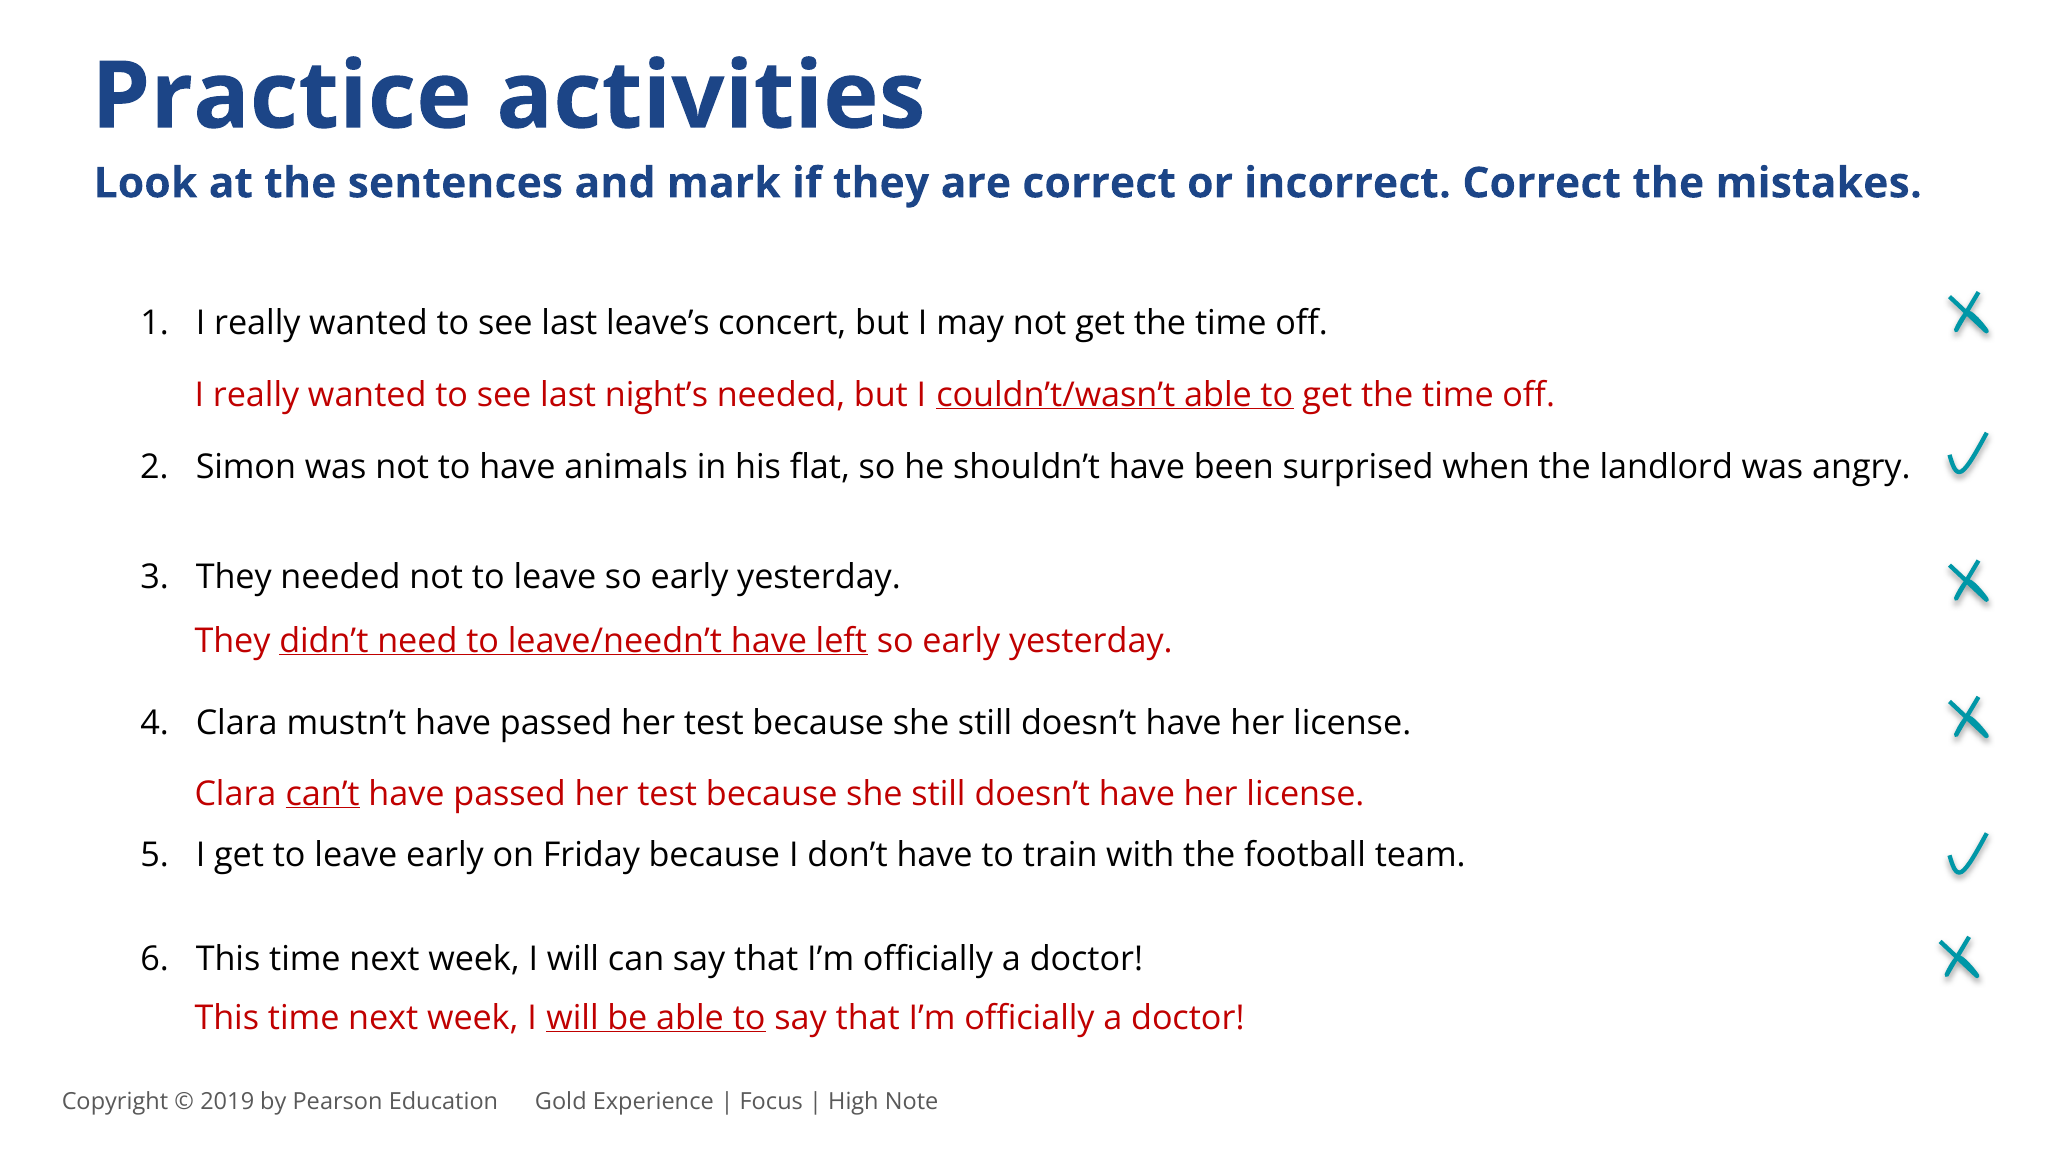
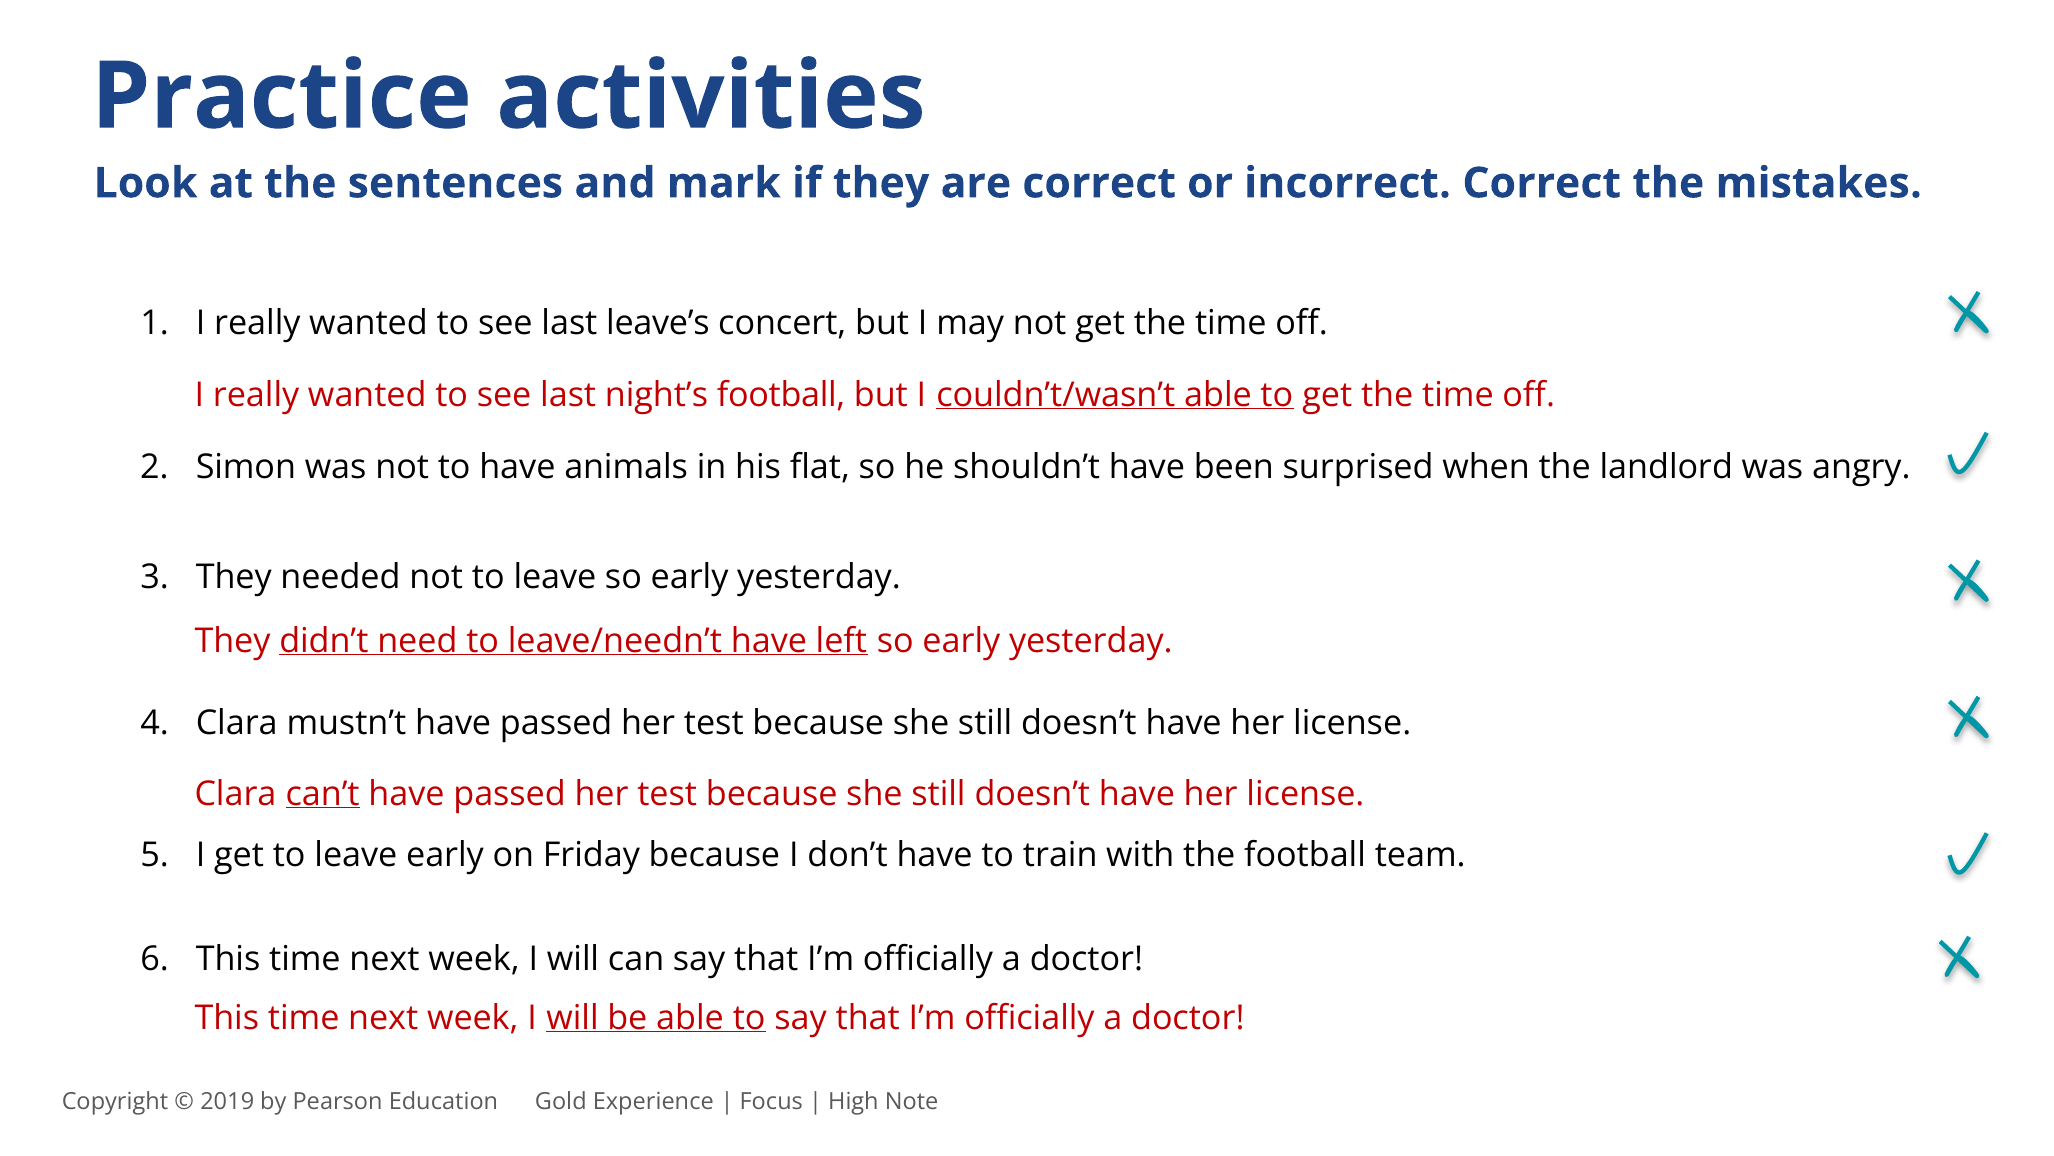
night’s needed: needed -> football
